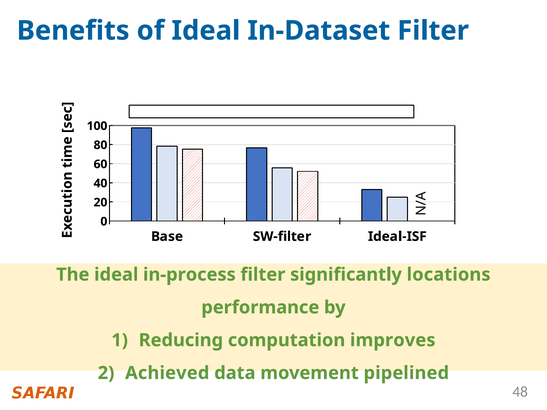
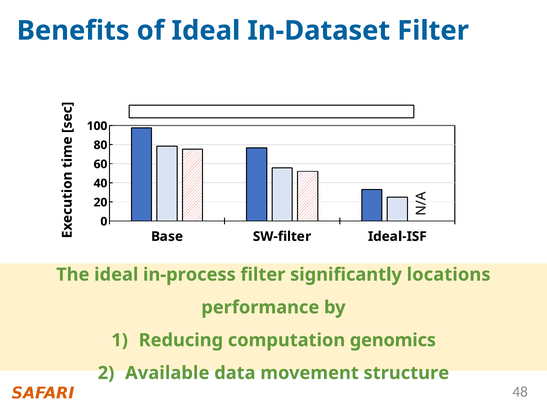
improves: improves -> genomics
Achieved: Achieved -> Available
pipelined: pipelined -> structure
